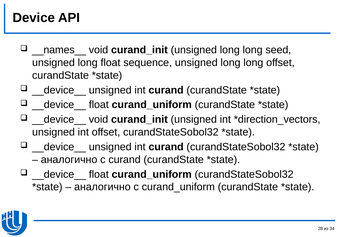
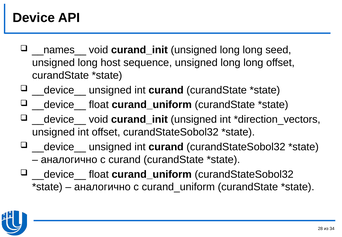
long float: float -> host
